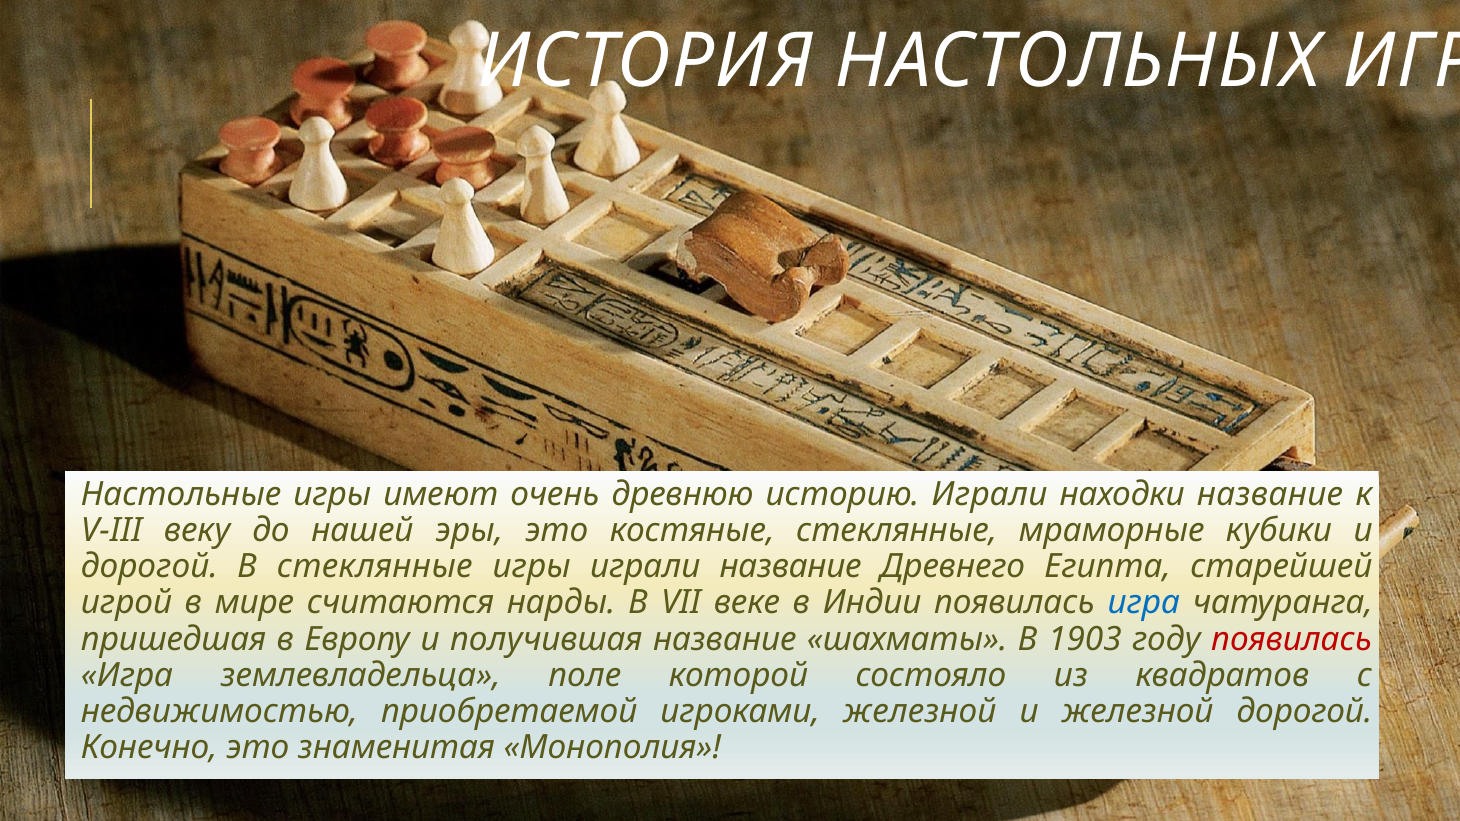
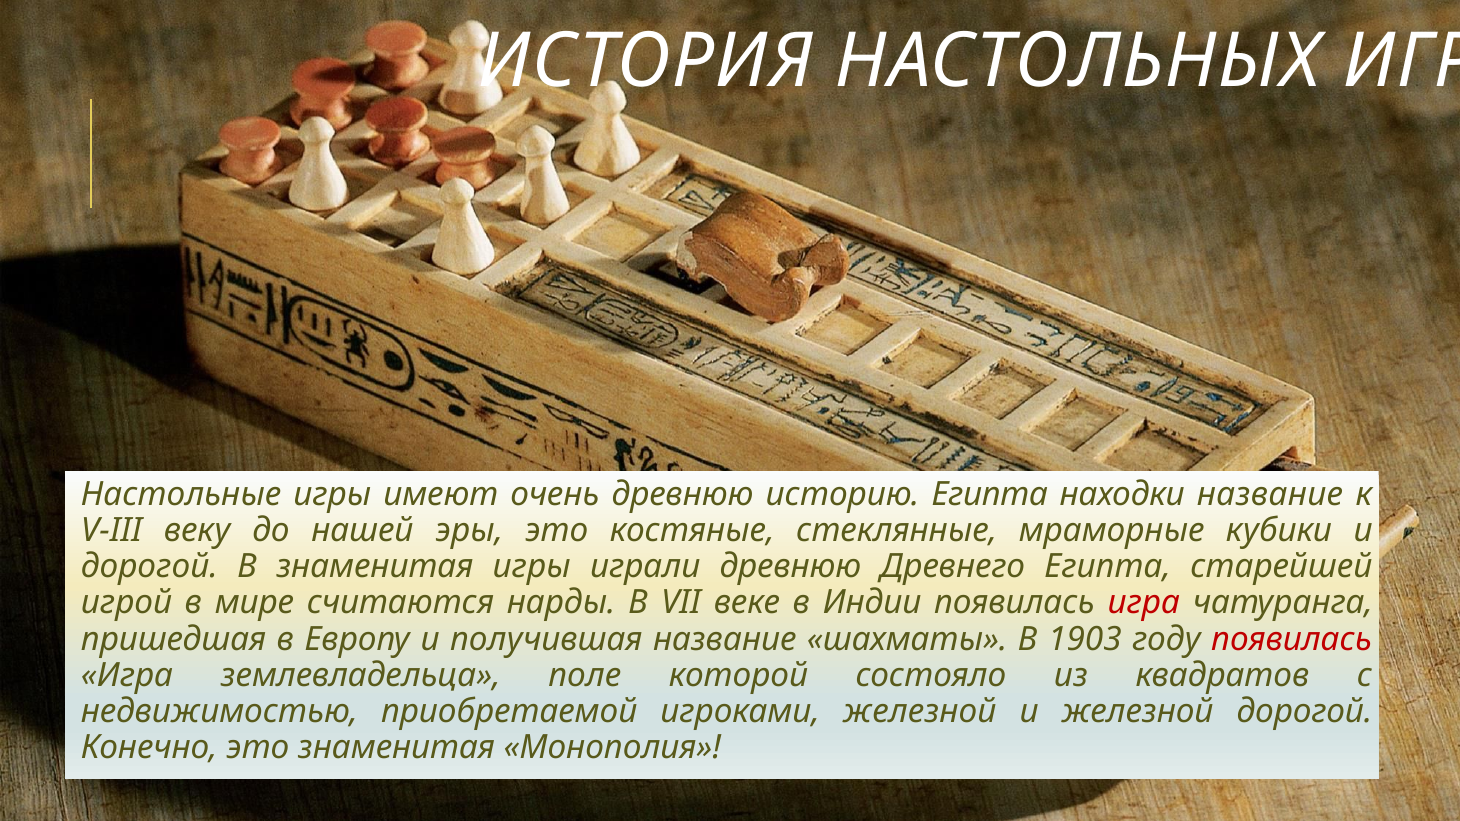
историю Играли: Играли -> Египта
В стеклянные: стеклянные -> знаменитая
играли название: название -> древнюю
игра at (1144, 603) colour: blue -> red
